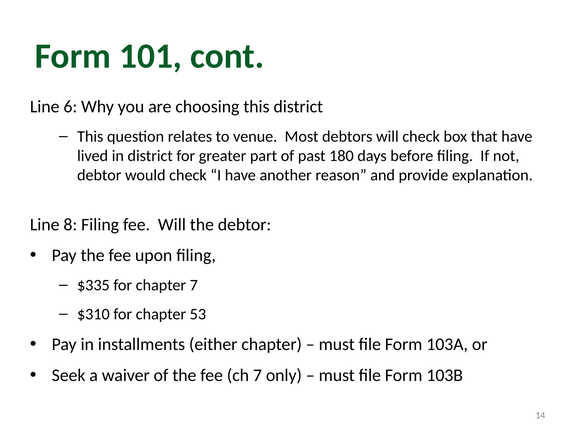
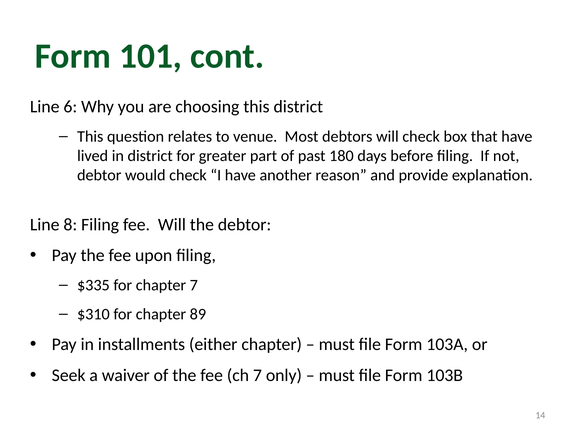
53: 53 -> 89
